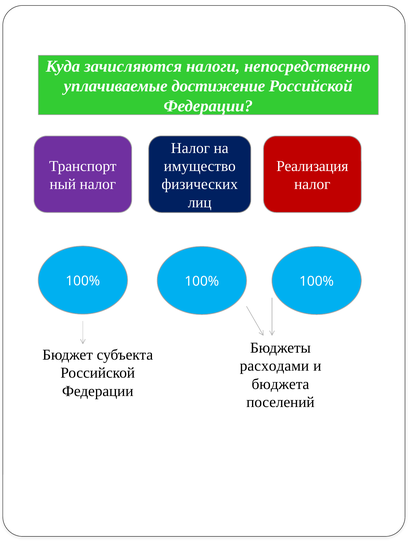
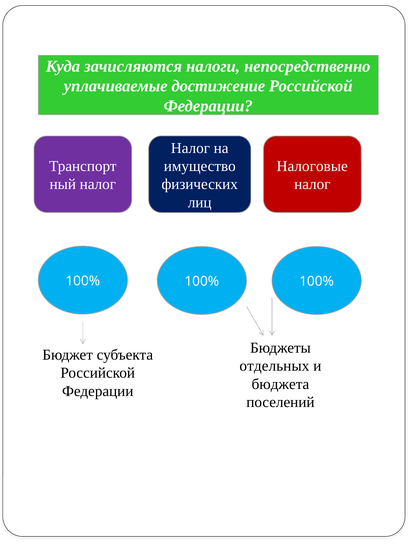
Реализация: Реализация -> Налоговые
расходами: расходами -> отдельных
